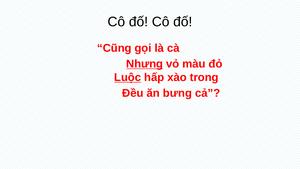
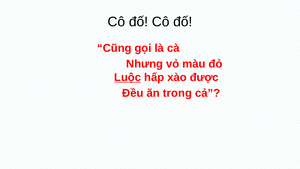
Nhưng underline: present -> none
trong: trong -> được
bưng: bưng -> trong
